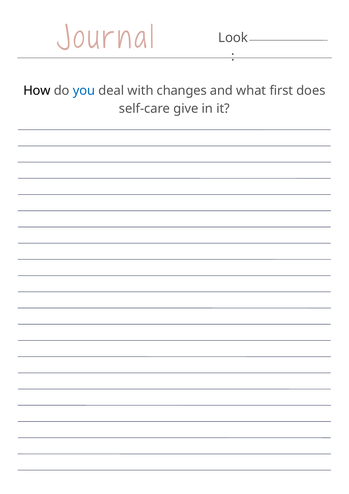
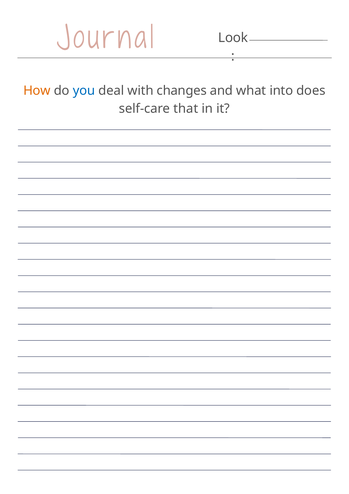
How colour: black -> orange
first: first -> into
give: give -> that
